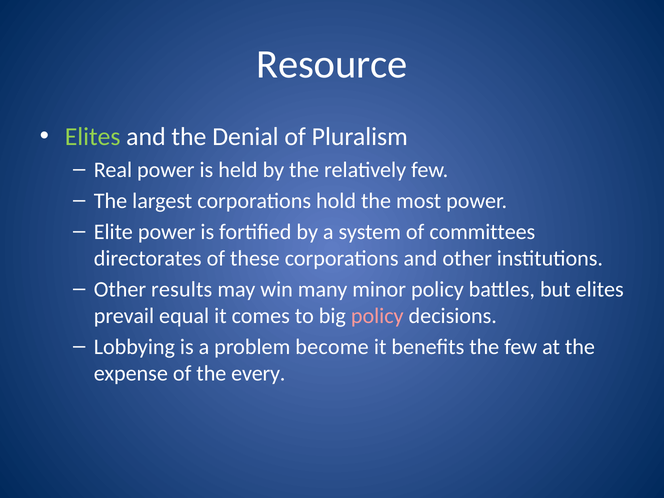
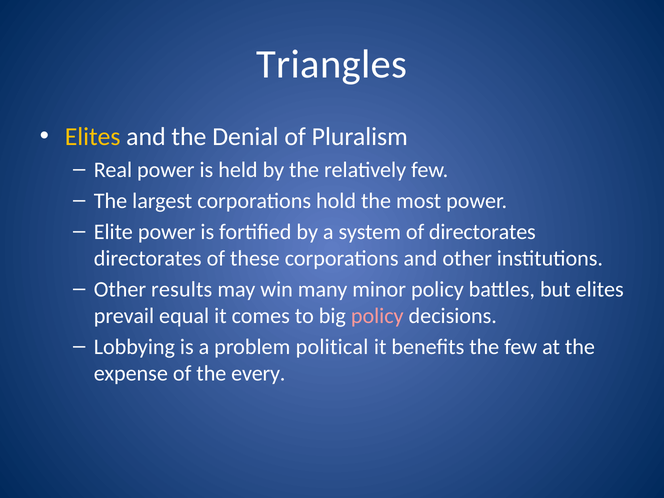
Resource: Resource -> Triangles
Elites at (93, 137) colour: light green -> yellow
of committees: committees -> directorates
become: become -> political
